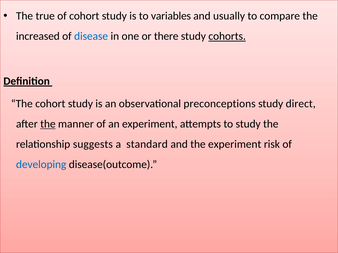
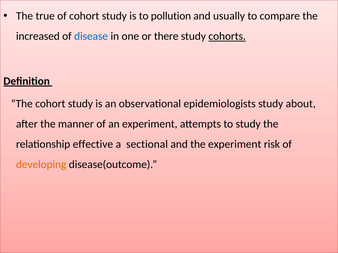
variables: variables -> pollution
preconceptions: preconceptions -> epidemiologists
direct: direct -> about
the at (48, 124) underline: present -> none
suggests: suggests -> effective
standard: standard -> sectional
developing colour: blue -> orange
